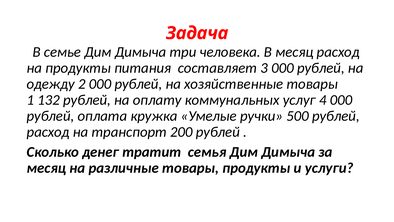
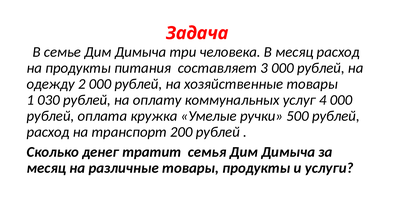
132: 132 -> 030
